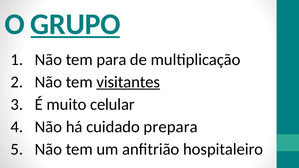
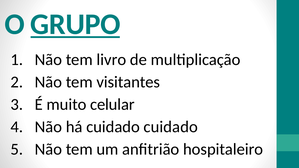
para: para -> livro
visitantes underline: present -> none
cuidado prepara: prepara -> cuidado
